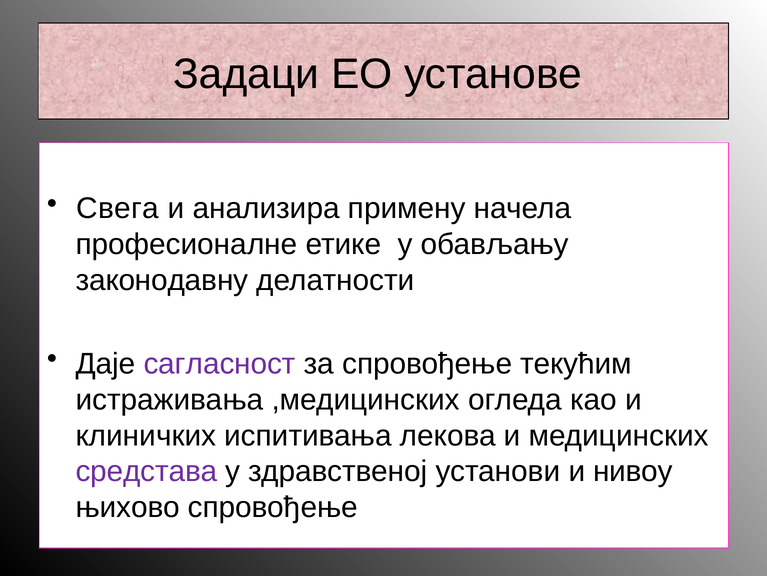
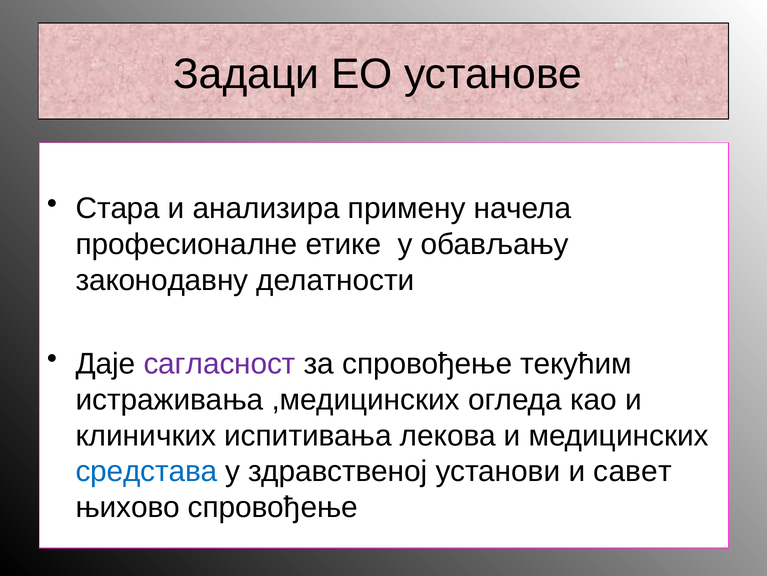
Свега: Свега -> Стара
средстава colour: purple -> blue
нивоу: нивоу -> савет
